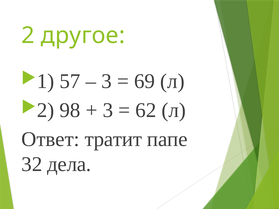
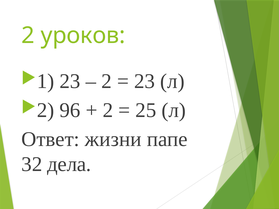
другое: другое -> уроков
57 at (70, 81): 57 -> 23
3 at (107, 81): 3 -> 2
69 at (145, 81): 69 -> 23
98: 98 -> 96
3 at (108, 110): 3 -> 2
62: 62 -> 25
тратит: тратит -> жизни
